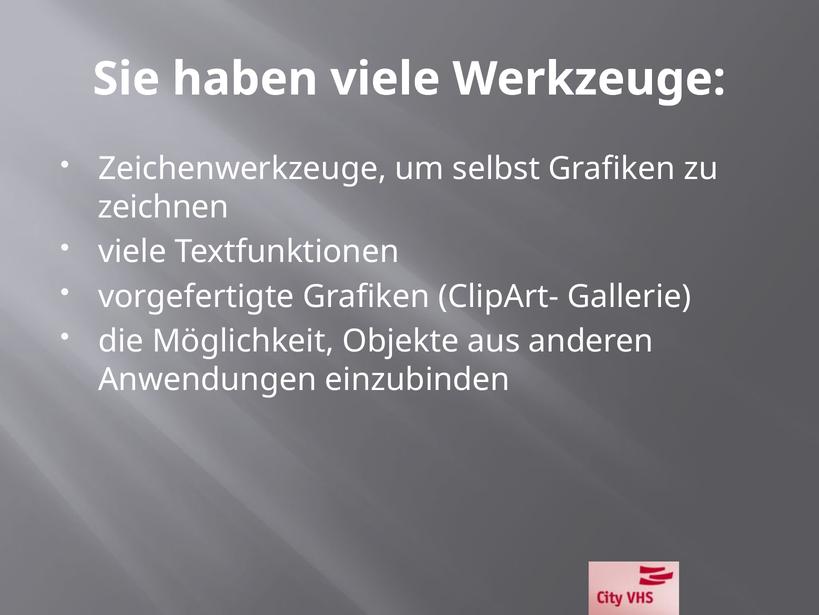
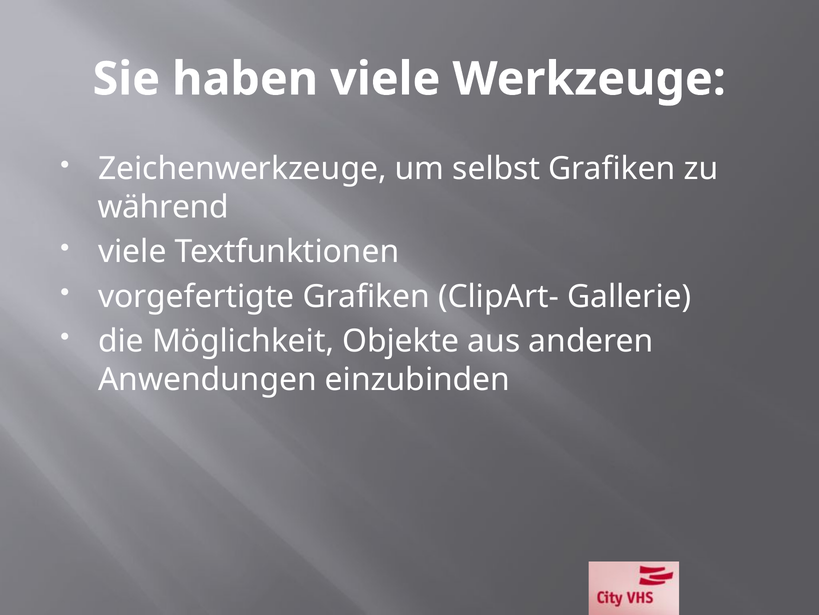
zeichnen: zeichnen -> während
